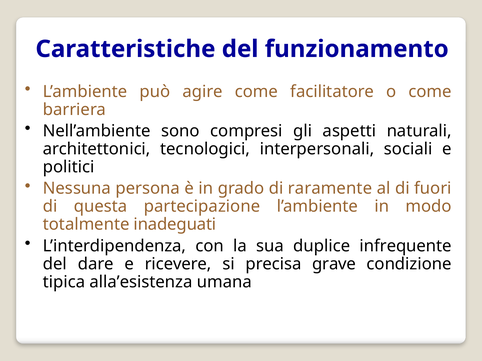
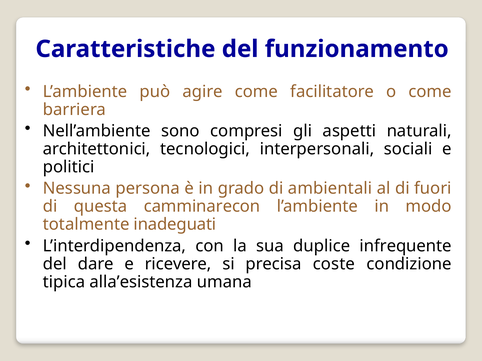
raramente: raramente -> ambientali
partecipazione: partecipazione -> camminarecon
grave: grave -> coste
